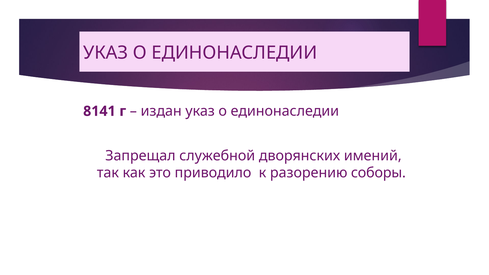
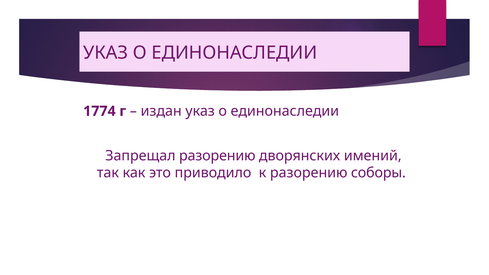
8141: 8141 -> 1774
Запрещал служебной: служебной -> разорению
